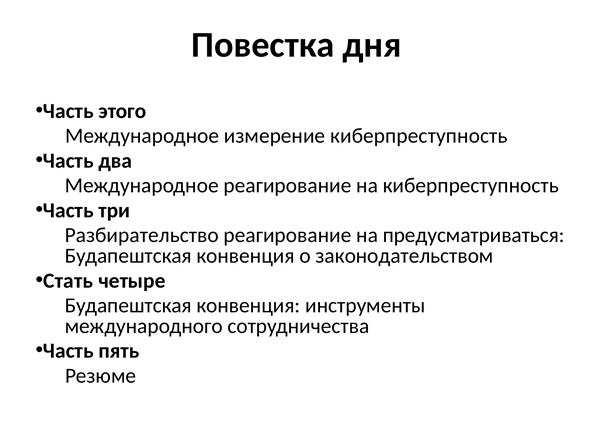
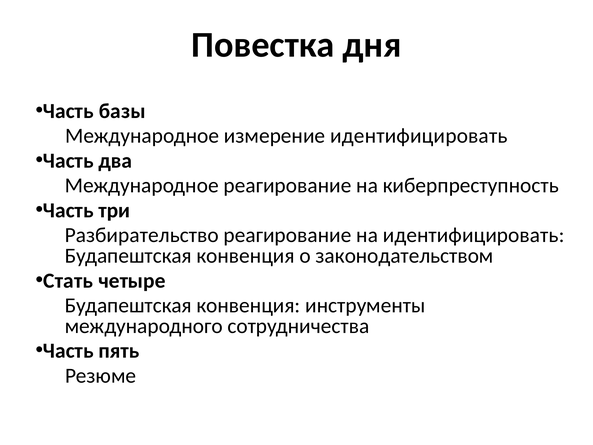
этого: этого -> базы
измерение киберпреступность: киберпреступность -> идентифицировать
на предусматриваться: предусматриваться -> идентифицировать
